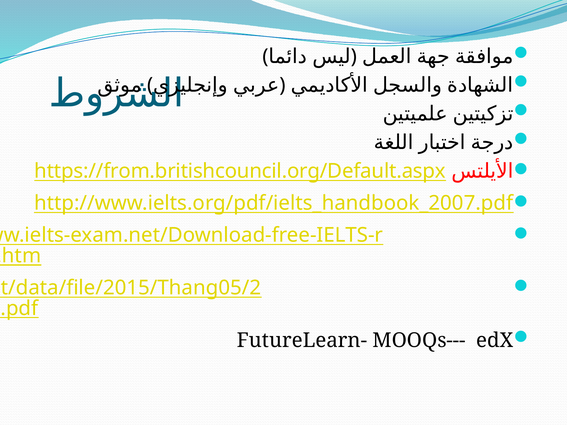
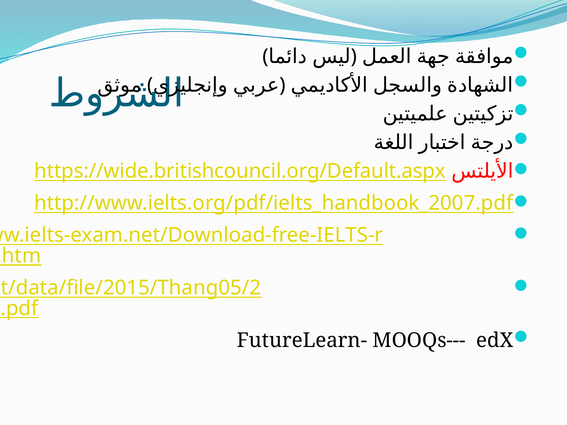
https://from.britishcouncil.org/Default.aspx: https://from.britishcouncil.org/Default.aspx -> https://wide.britishcouncil.org/Default.aspx
